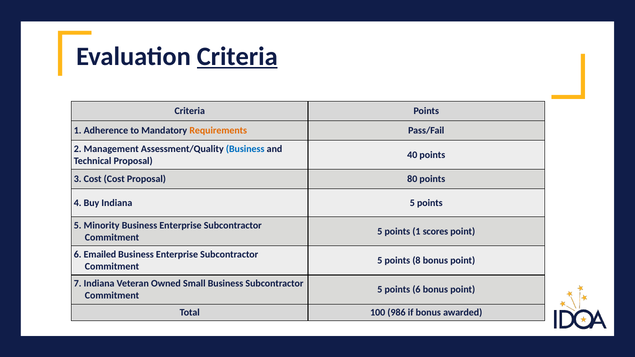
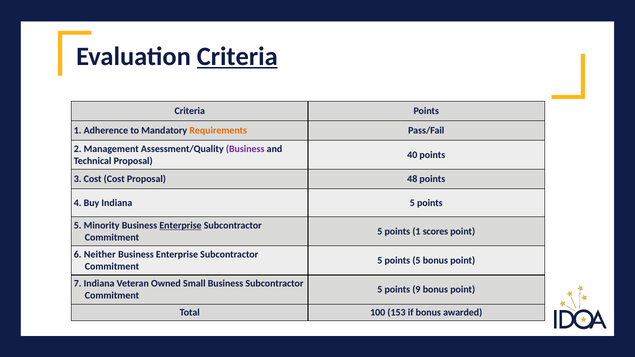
Business at (245, 149) colour: blue -> purple
80: 80 -> 48
Enterprise at (181, 226) underline: none -> present
Emailed: Emailed -> Neither
8 at (416, 261): 8 -> 5
points 6: 6 -> 9
986: 986 -> 153
